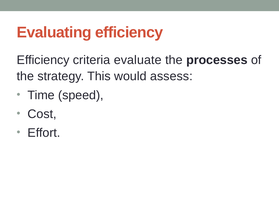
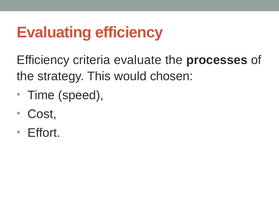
assess: assess -> chosen
